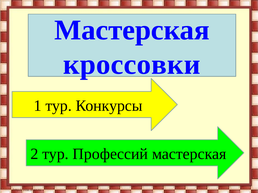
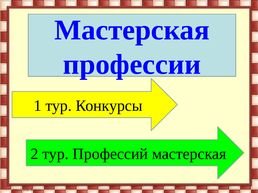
кроссовки: кроссовки -> профессии
